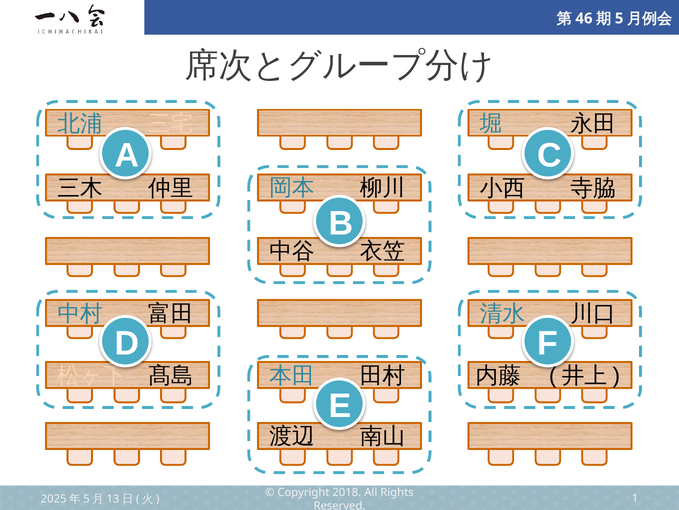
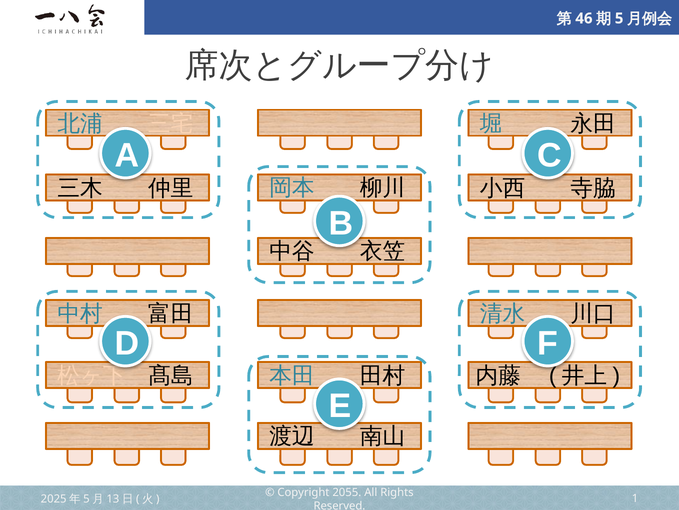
2018: 2018 -> 2055
